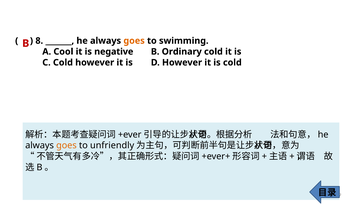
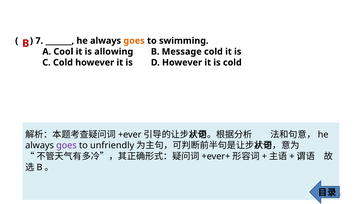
8: 8 -> 7
negative: negative -> allowing
Ordinary: Ordinary -> Message
goes at (66, 145) colour: orange -> purple
